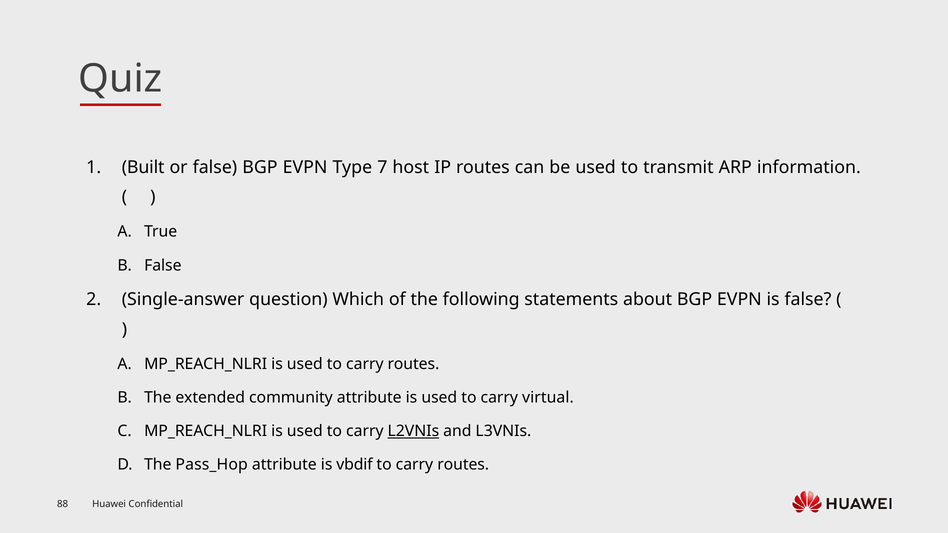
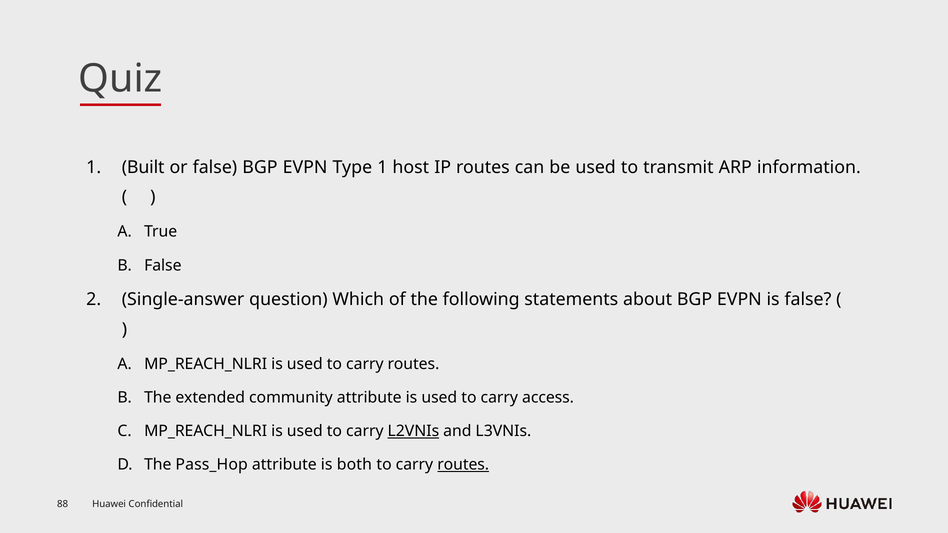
Type 7: 7 -> 1
virtual: virtual -> access
vbdif: vbdif -> both
routes at (463, 465) underline: none -> present
